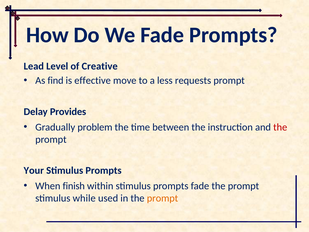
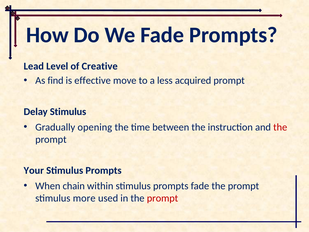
requests: requests -> acquired
Delay Provides: Provides -> Stimulus
problem: problem -> opening
finish: finish -> chain
while: while -> more
prompt at (162, 198) colour: orange -> red
